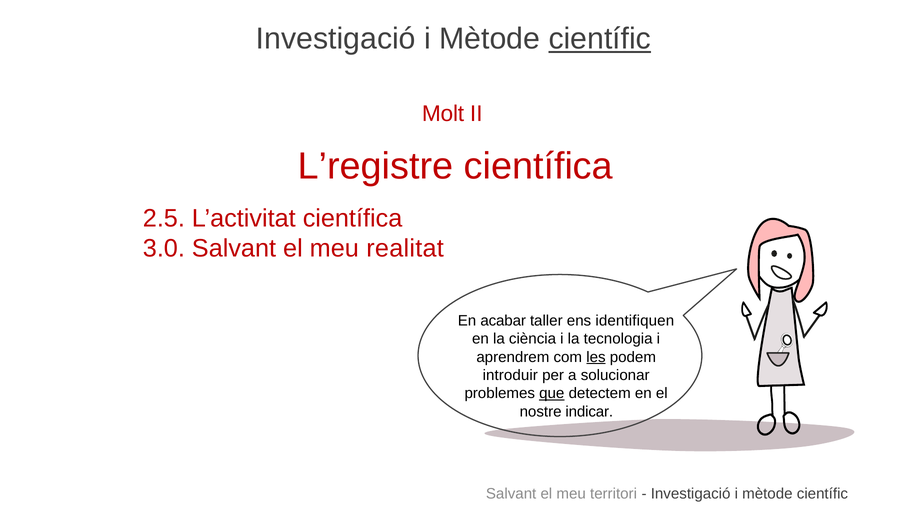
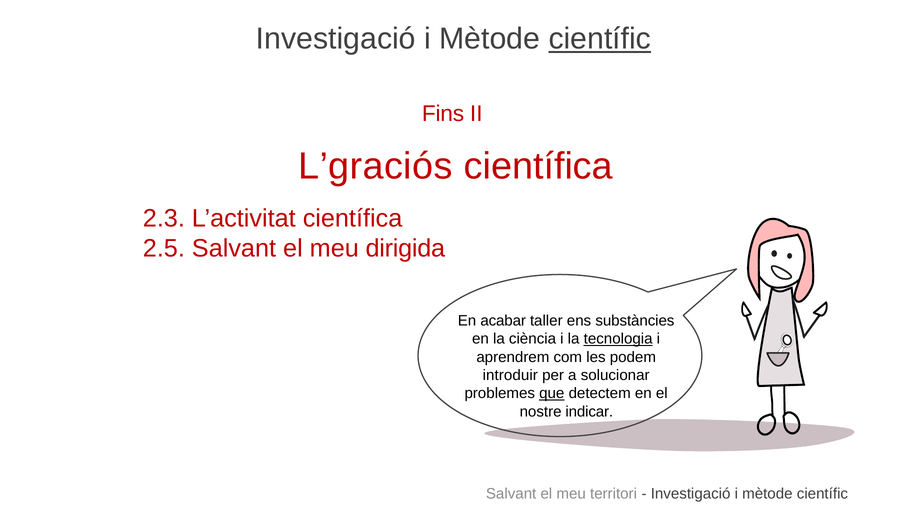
Molt: Molt -> Fins
L’registre: L’registre -> L’graciós
2.5: 2.5 -> 2.3
3.0: 3.0 -> 2.5
realitat: realitat -> dirigida
identifiquen: identifiquen -> substàncies
tecnologia underline: none -> present
les underline: present -> none
